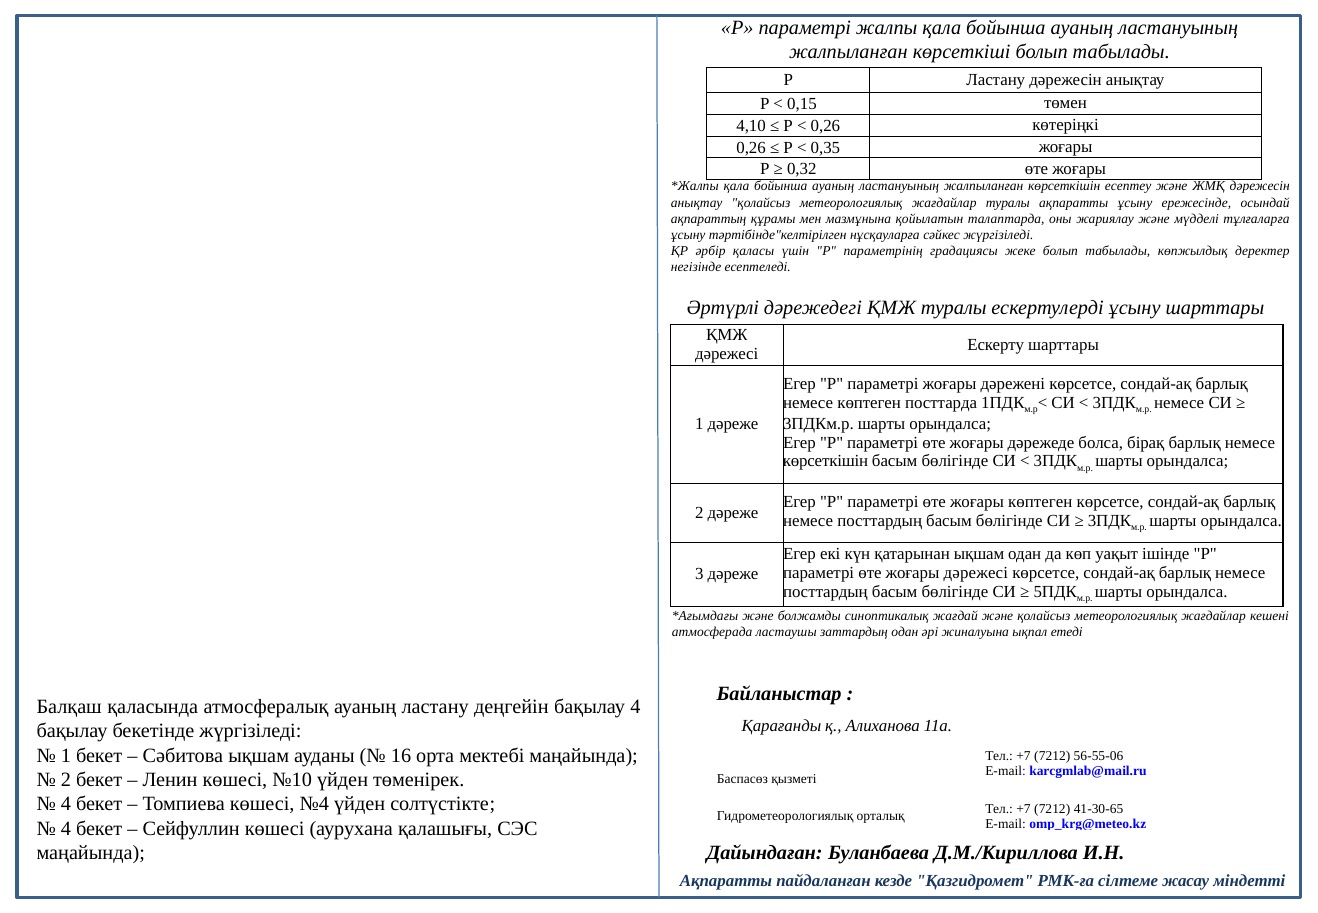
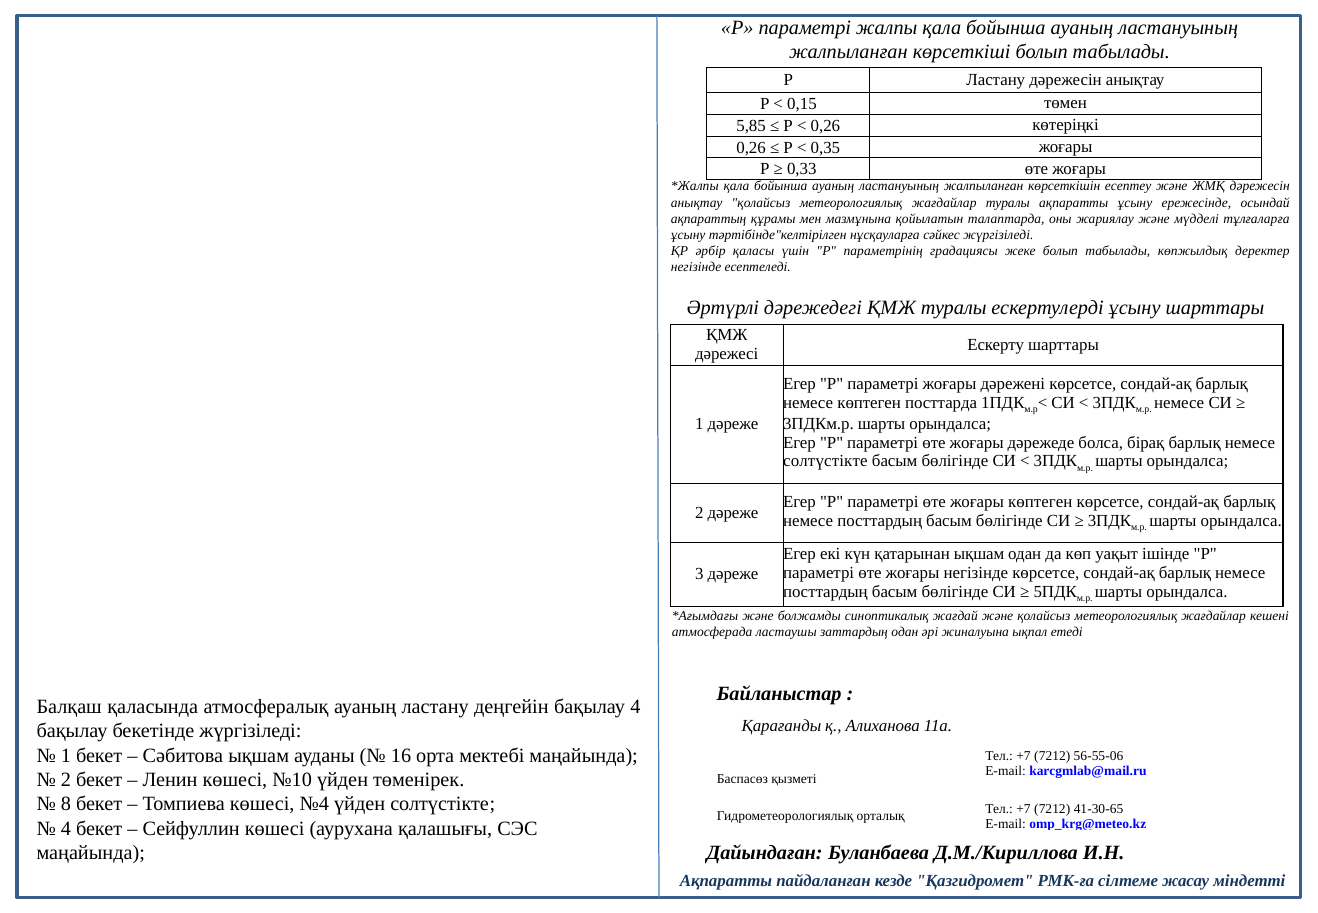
4,10: 4,10 -> 5,85
0,32: 0,32 -> 0,33
көрсеткішін at (826, 461): көрсеткішін -> солтүстікте
жоғары дәрежесі: дәрежесі -> негізінде
4 at (66, 804): 4 -> 8
